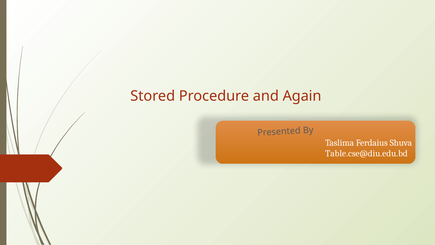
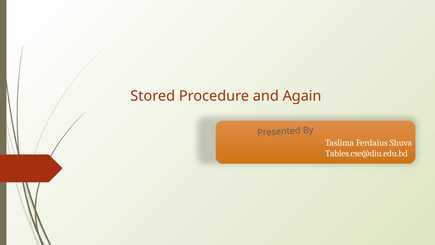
Table.cse@diu.edu.bd: Table.cse@diu.edu.bd -> Tables.cse@diu.edu.bd
